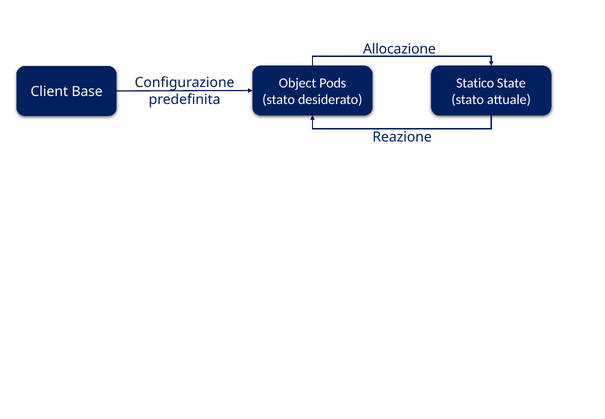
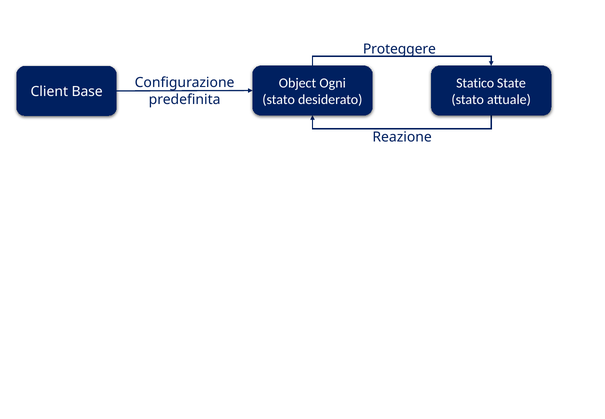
Allocazione: Allocazione -> Proteggere
Pods: Pods -> Ogni
